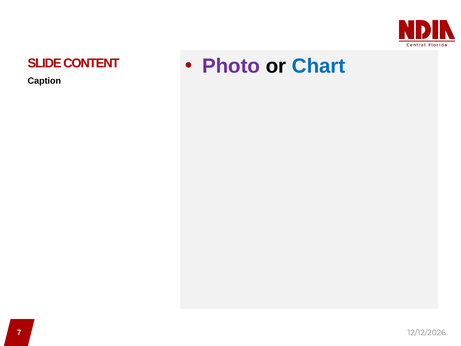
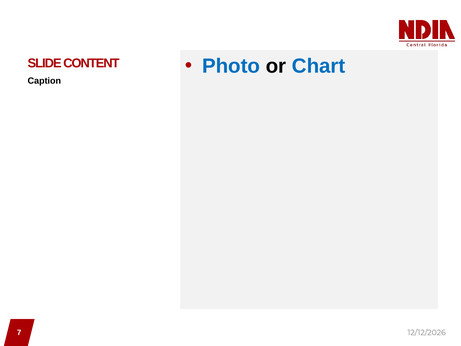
Photo colour: purple -> blue
